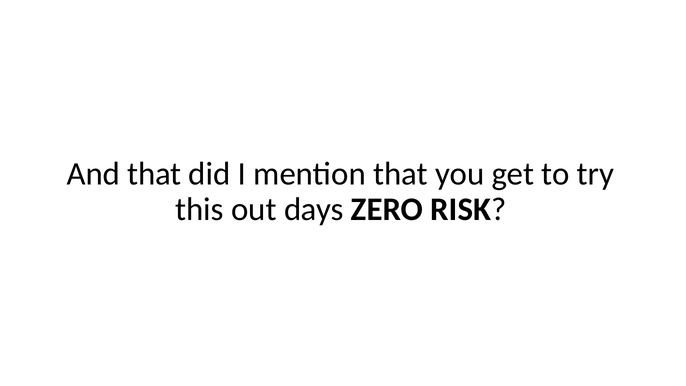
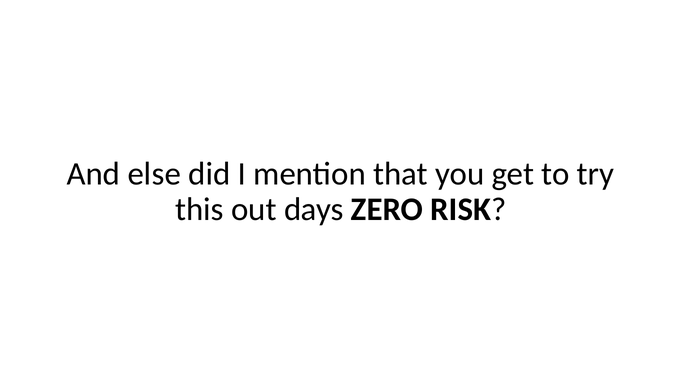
And that: that -> else
